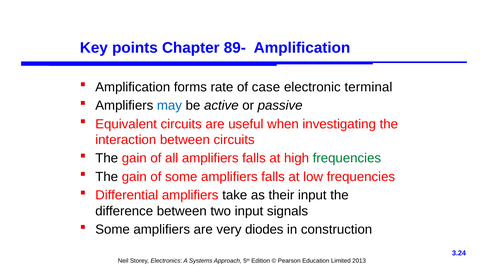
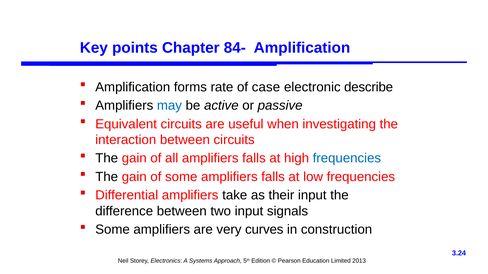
89-: 89- -> 84-
terminal: terminal -> describe
frequencies at (347, 159) colour: green -> blue
diodes: diodes -> curves
